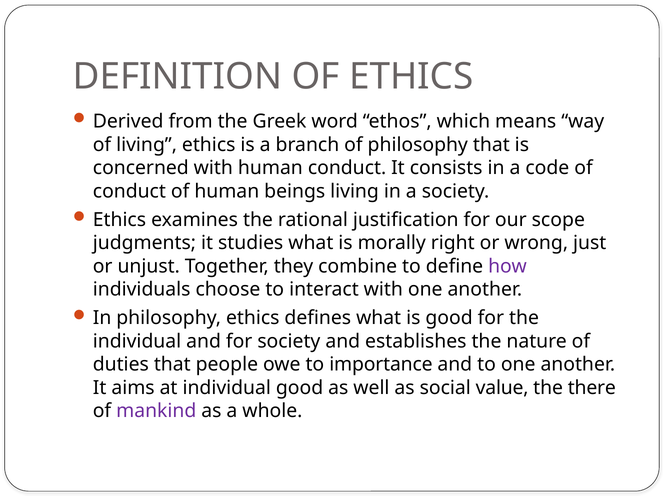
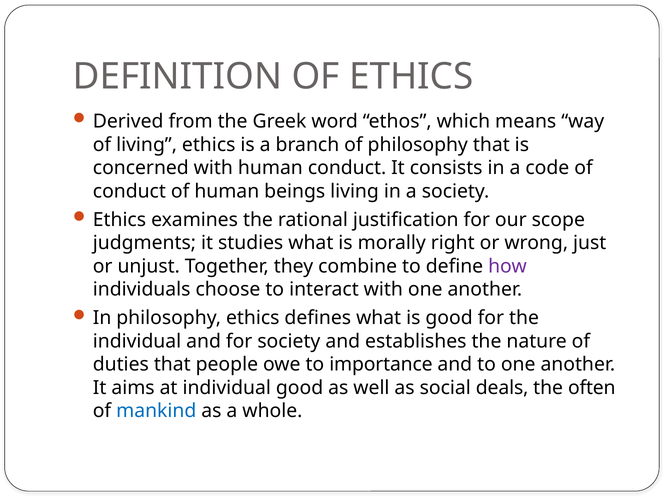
value: value -> deals
there: there -> often
mankind colour: purple -> blue
